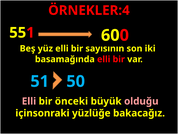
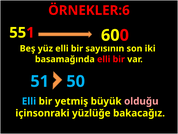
ÖRNEKLER:4: ÖRNEKLER:4 -> ÖRNEKLER:6
Elli at (29, 101) colour: pink -> light blue
önceki: önceki -> yetmiş
